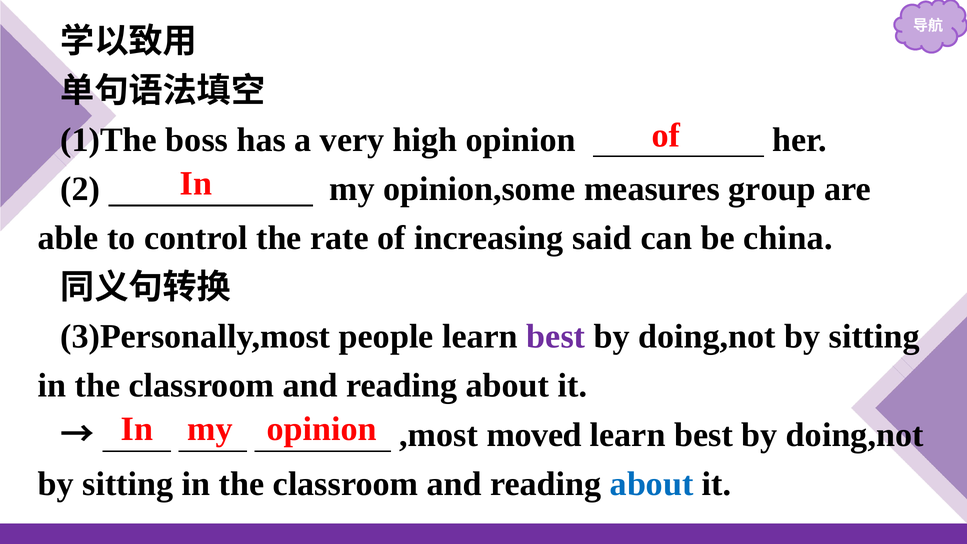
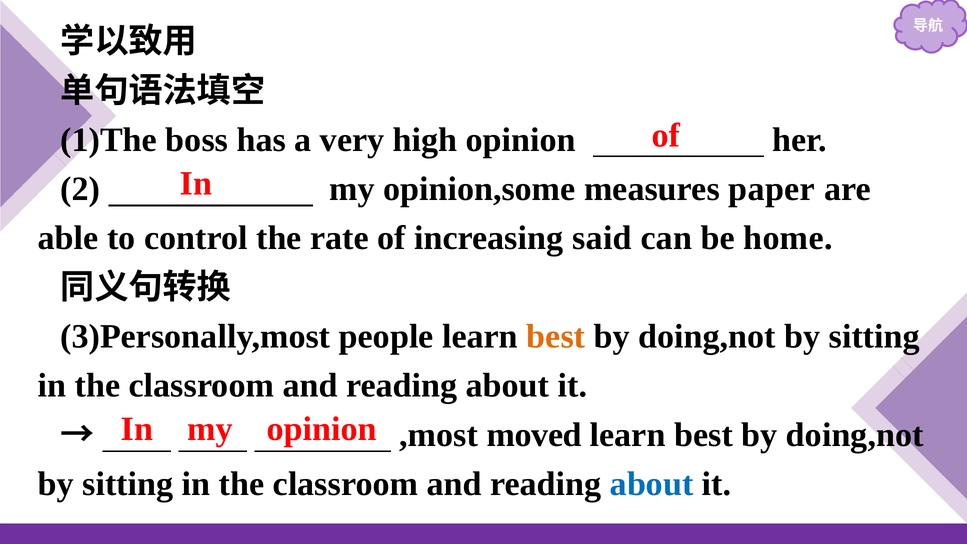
group: group -> paper
china: china -> home
best at (556, 336) colour: purple -> orange
